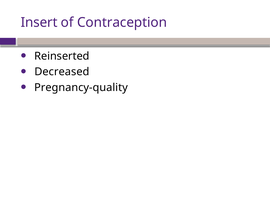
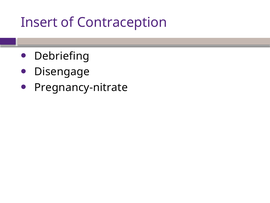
Reinserted: Reinserted -> Debriefing
Decreased: Decreased -> Disengage
Pregnancy-quality: Pregnancy-quality -> Pregnancy-nitrate
